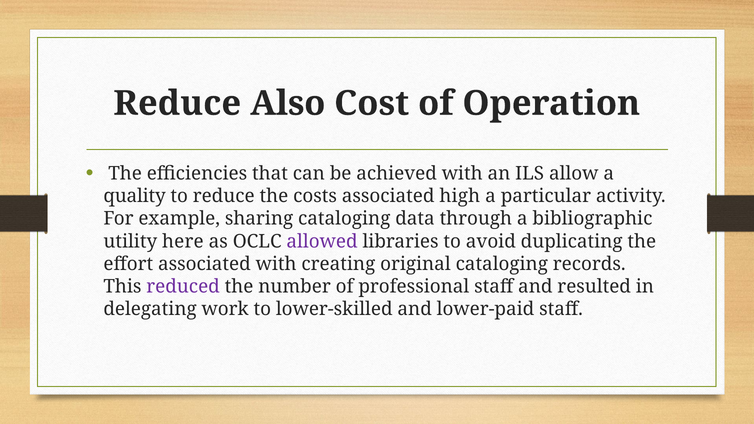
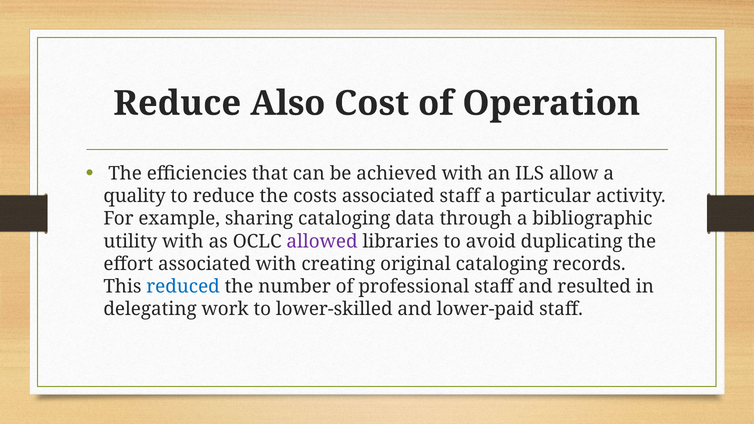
associated high: high -> staff
utility here: here -> with
reduced colour: purple -> blue
